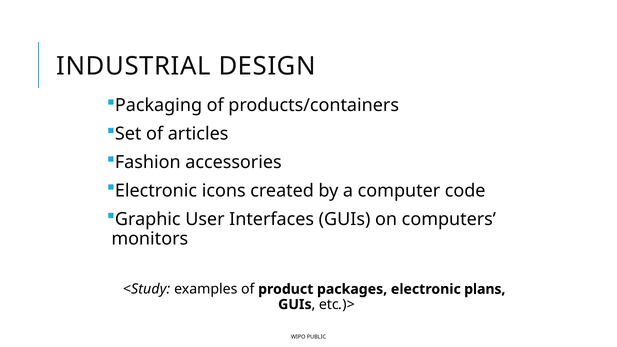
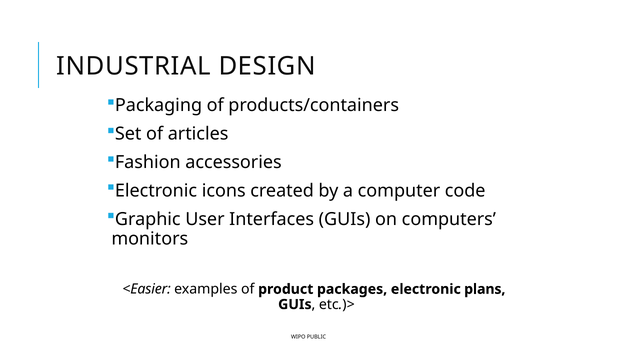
<Study: <Study -> <Easier
